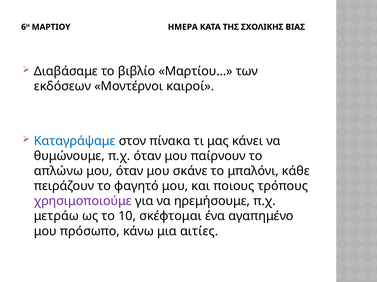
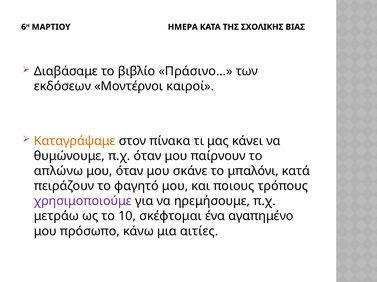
Μαρτίου…: Μαρτίου… -> Πράσινο…
Καταγράψαμε colour: blue -> orange
κάθε: κάθε -> κατά
